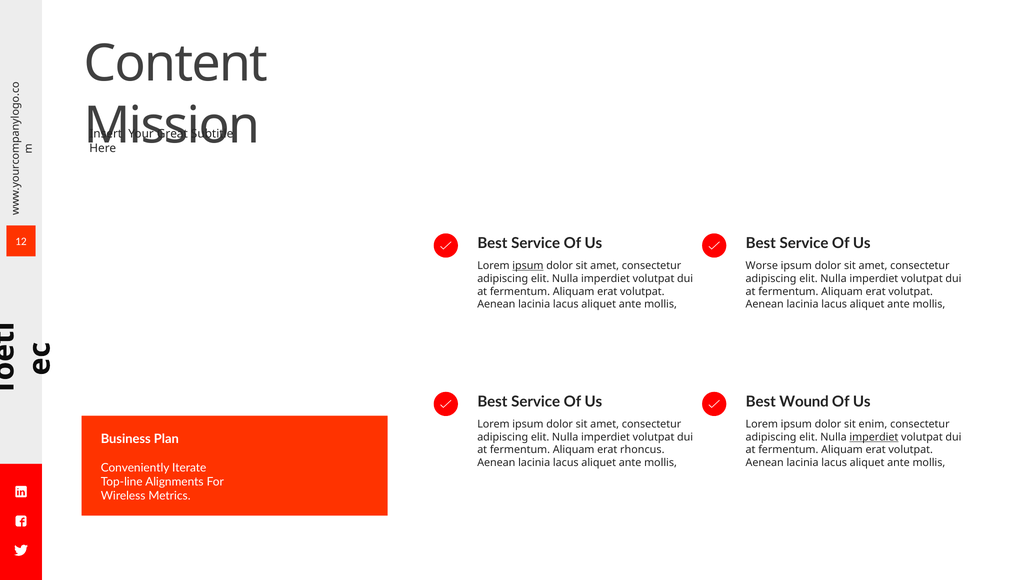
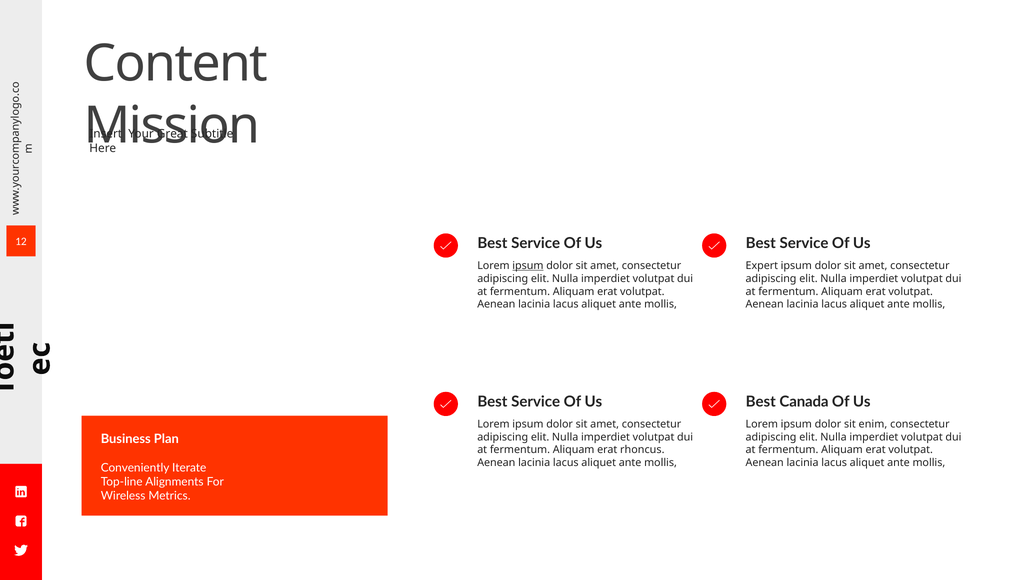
Worse: Worse -> Expert
Wound: Wound -> Canada
imperdiet at (874, 437) underline: present -> none
